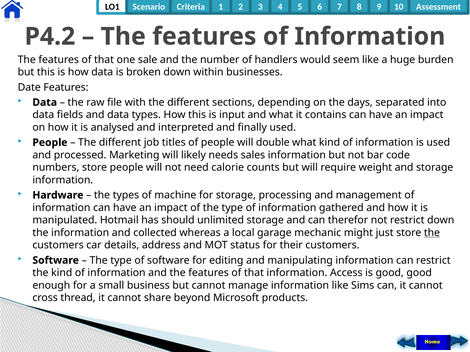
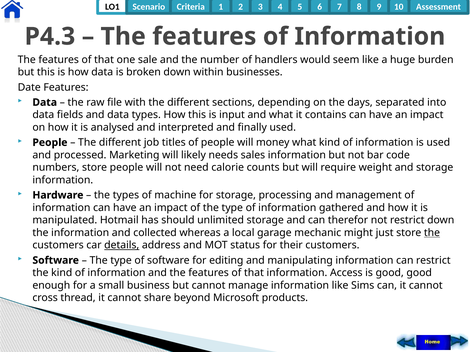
P4.2: P4.2 -> P4.3
double: double -> money
details underline: none -> present
